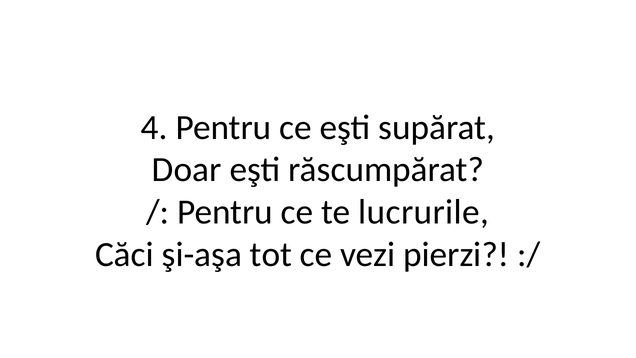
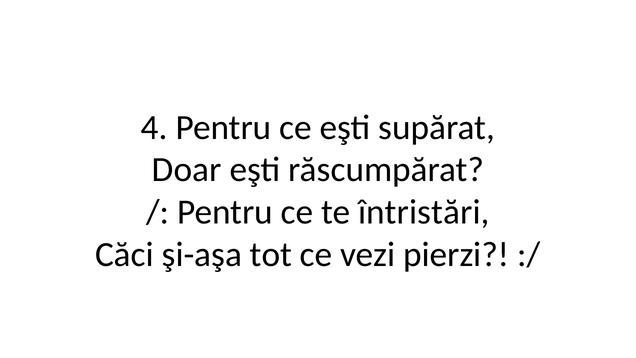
lucrurile: lucrurile -> întristări
